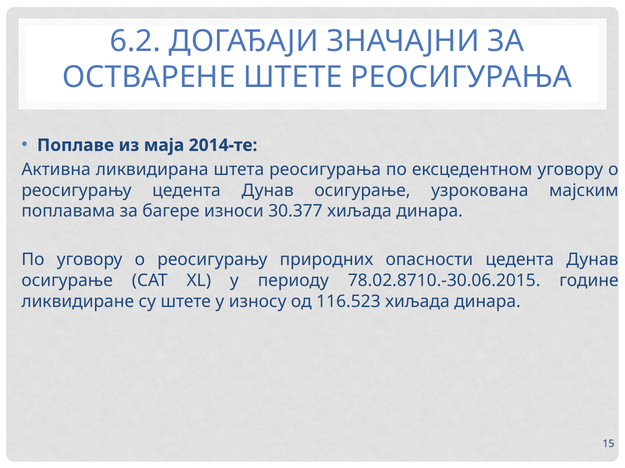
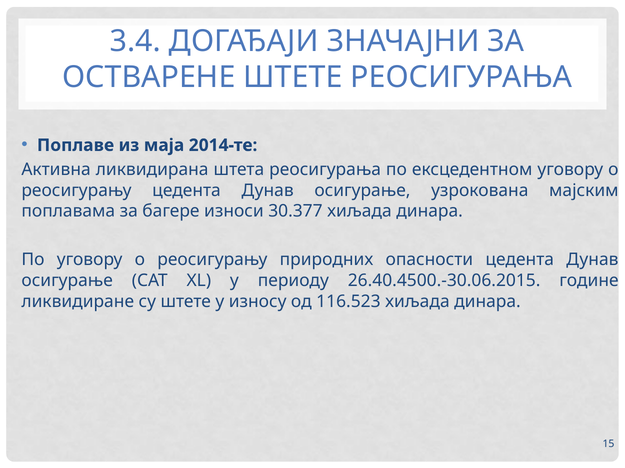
6.2: 6.2 -> 3.4
78.02.8710.-30.06.2015: 78.02.8710.-30.06.2015 -> 26.40.4500.-30.06.2015
